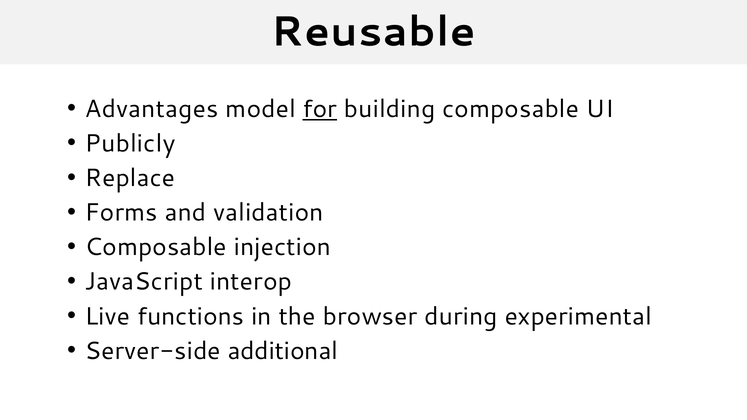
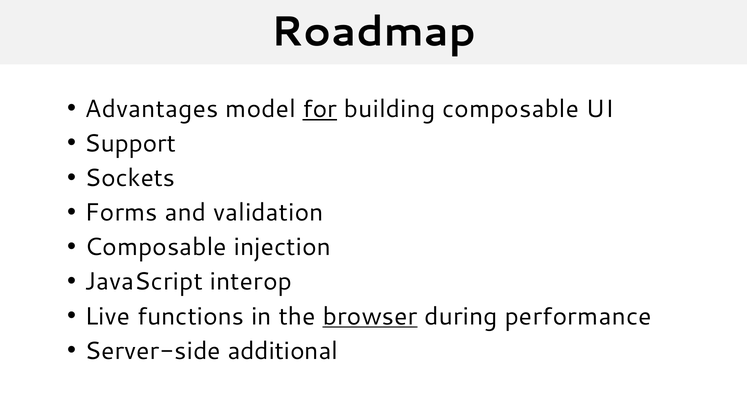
Reusable: Reusable -> Roadmap
Publicly: Publicly -> Support
Replace: Replace -> Sockets
browser underline: none -> present
experimental: experimental -> performance
